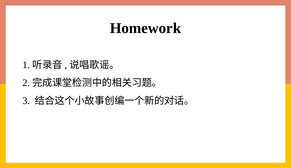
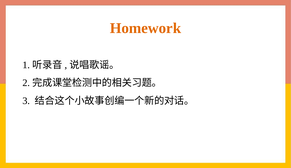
Homework colour: black -> orange
